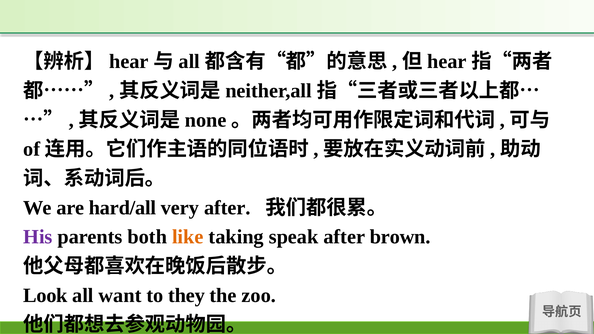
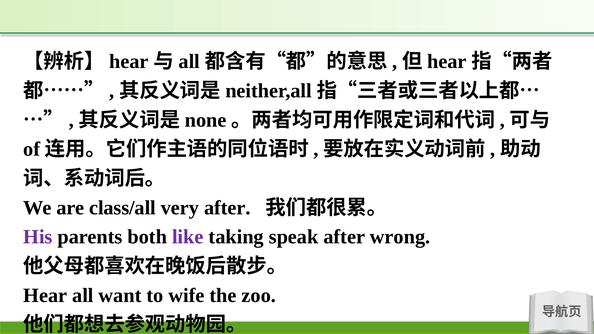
hard/all: hard/all -> class/all
like colour: orange -> purple
brown: brown -> wrong
Look at (45, 295): Look -> Hear
they: they -> wife
